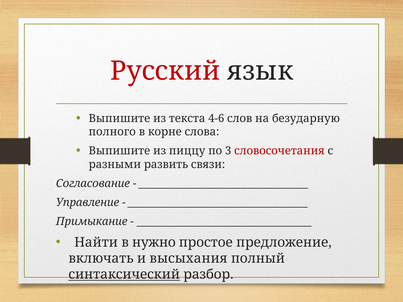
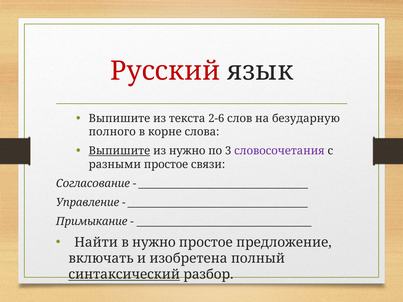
4-6: 4-6 -> 2-6
Выпишите at (119, 151) underline: none -> present
из пиццу: пиццу -> нужно
словосочетания colour: red -> purple
разными развить: развить -> простое
высыхания: высыхания -> изобретена
